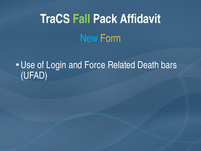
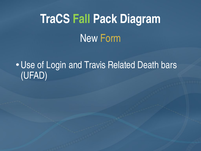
Affidavit: Affidavit -> Diagram
New colour: light blue -> white
Force: Force -> Travis
